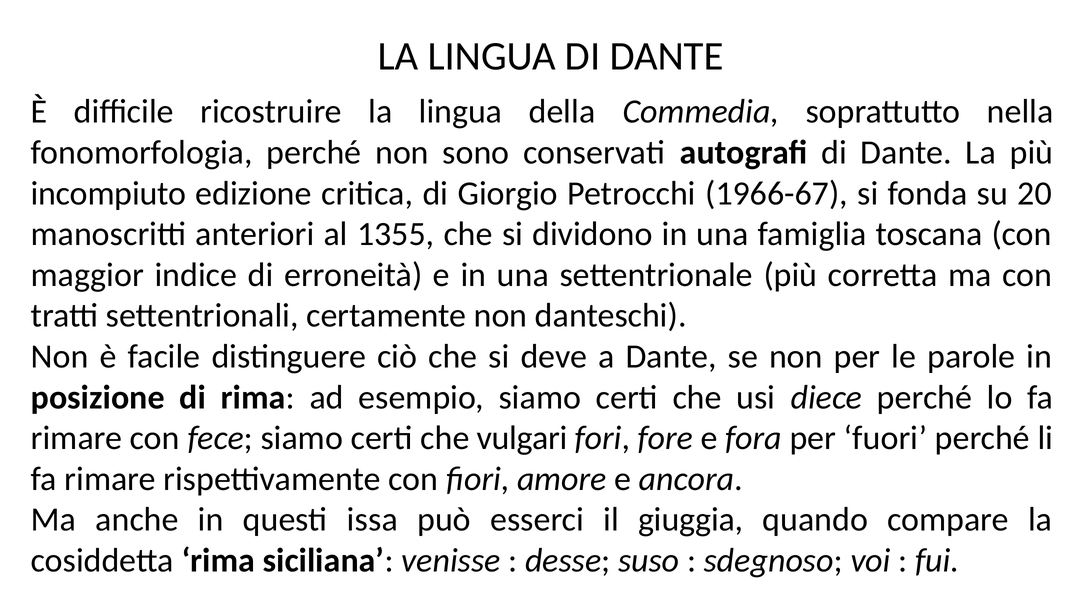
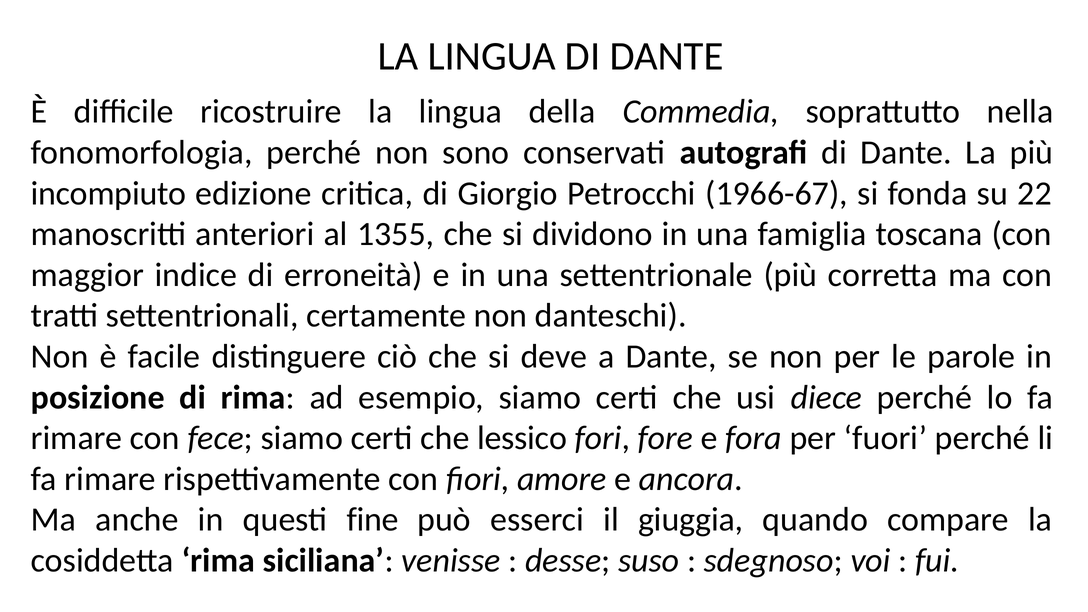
20: 20 -> 22
vulgari: vulgari -> lessico
issa: issa -> fine
